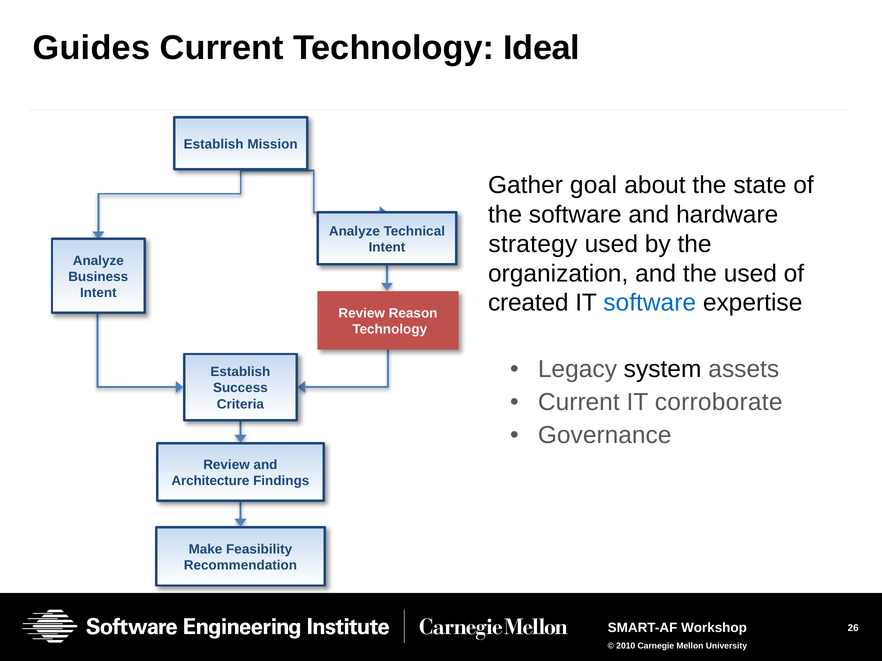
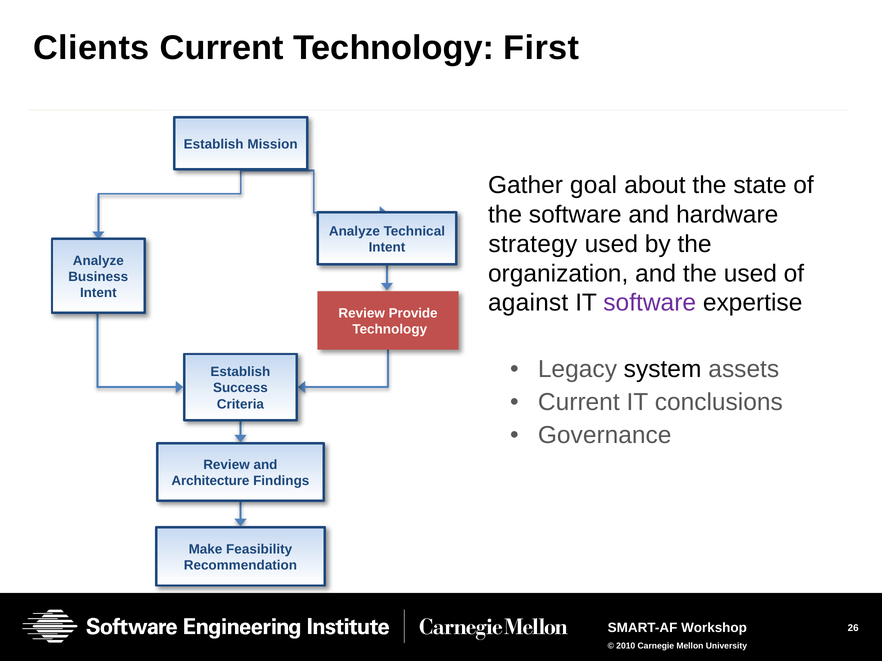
Guides: Guides -> Clients
Ideal: Ideal -> First
created: created -> against
software at (650, 303) colour: blue -> purple
Reason: Reason -> Provide
corroborate: corroborate -> conclusions
